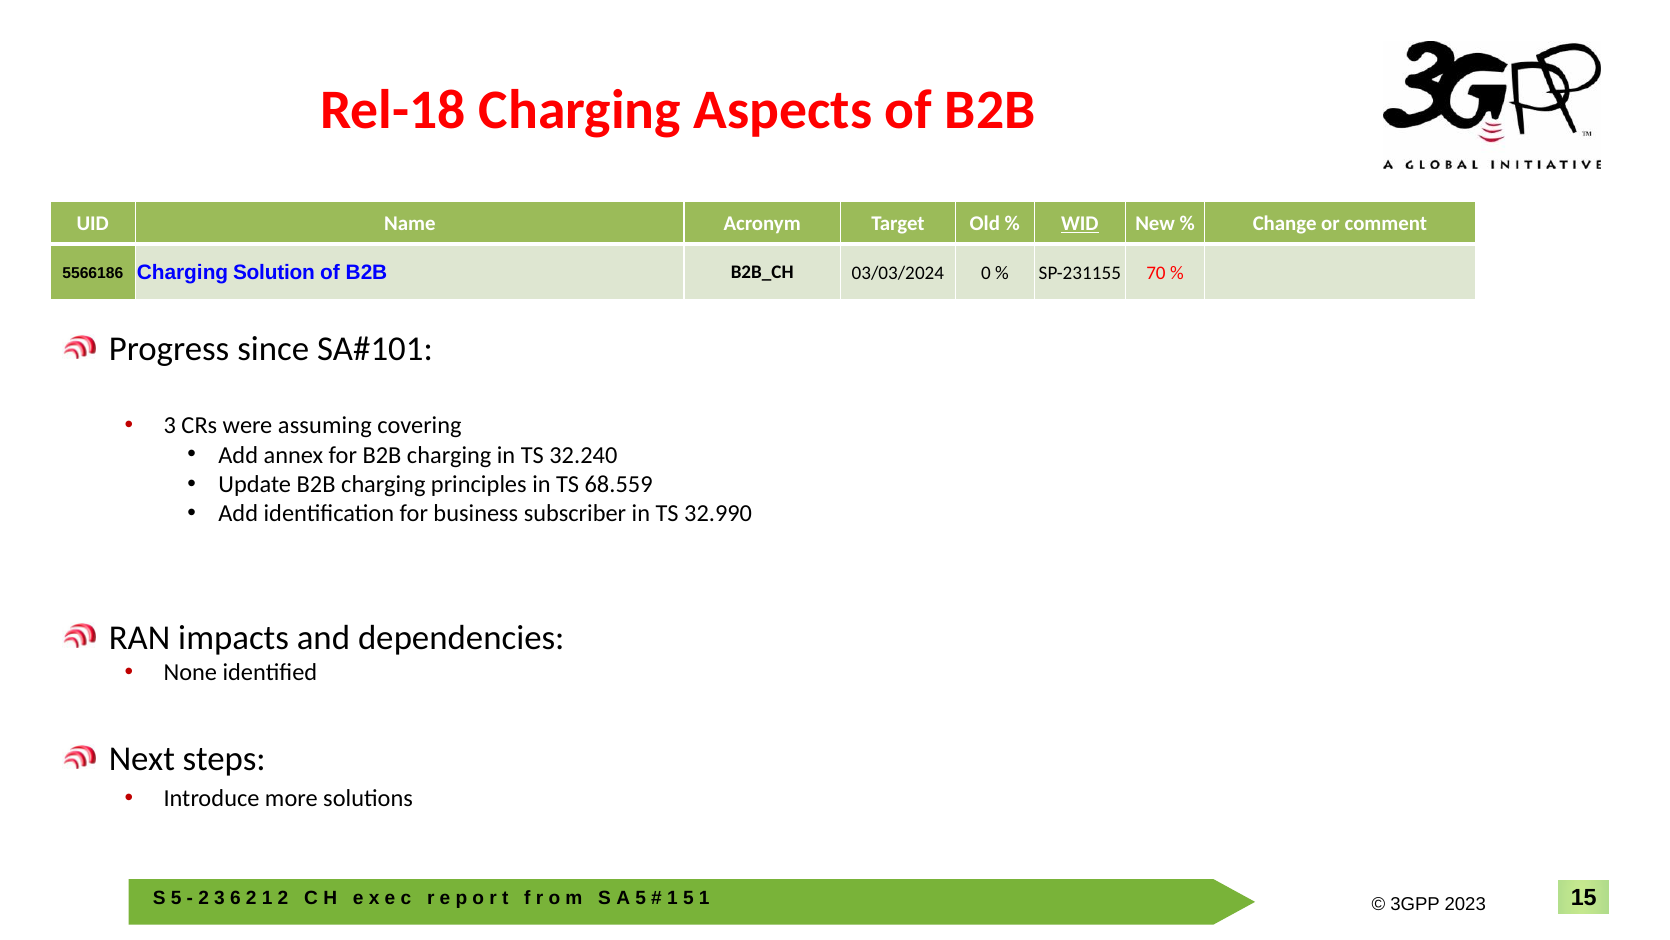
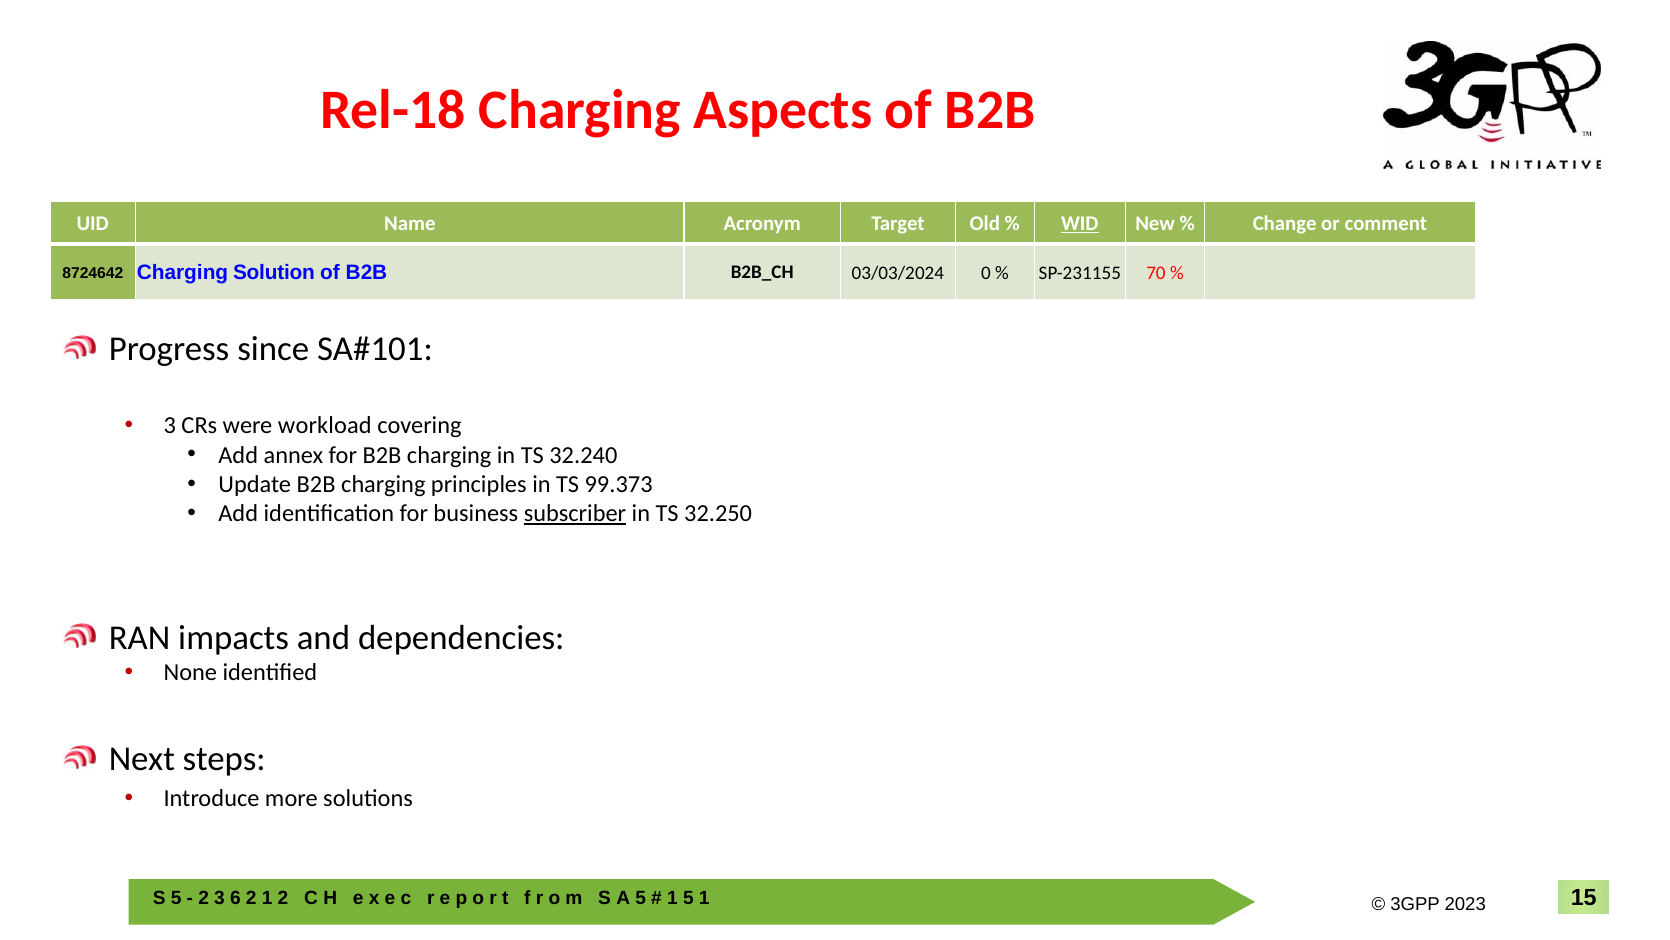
5566186: 5566186 -> 8724642
assuming: assuming -> workload
68.559: 68.559 -> 99.373
subscriber underline: none -> present
32.990: 32.990 -> 32.250
